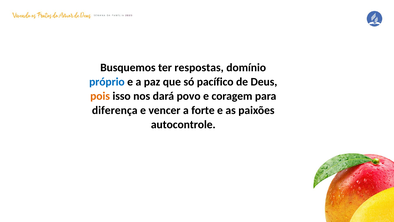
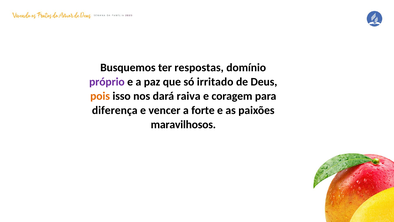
próprio colour: blue -> purple
pacífico: pacífico -> irritado
povo: povo -> raiva
autocontrole: autocontrole -> maravilhosos
